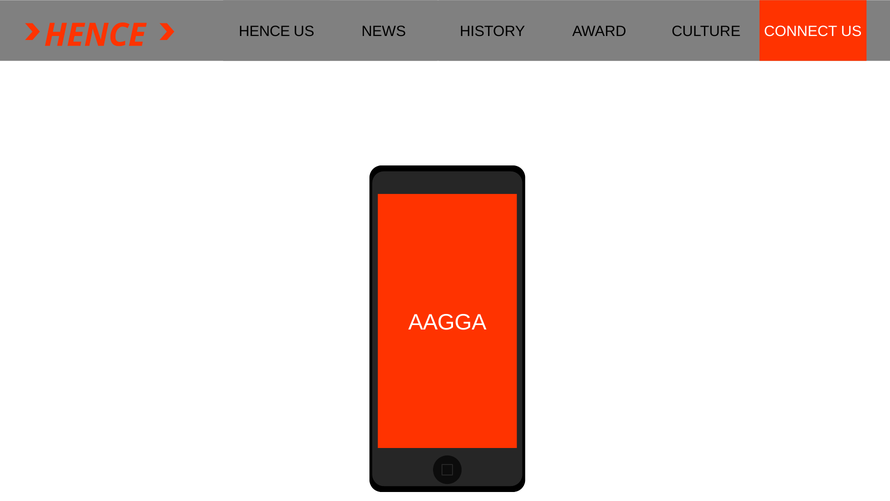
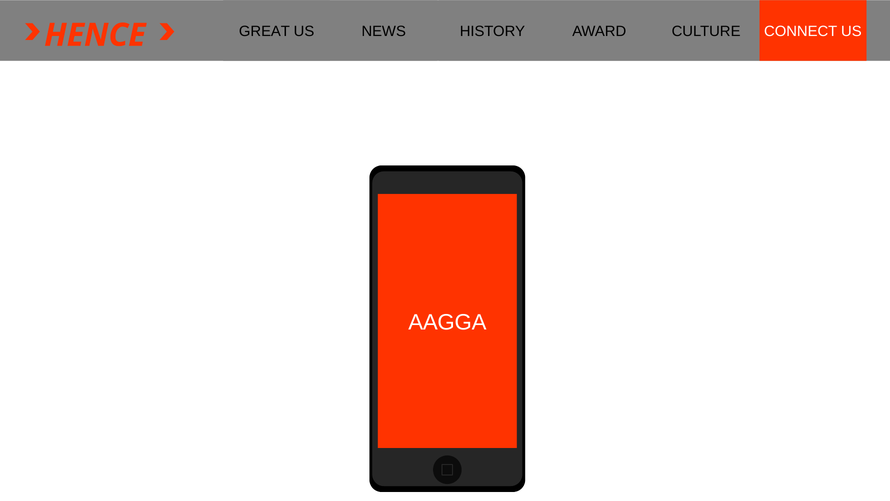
HENCE at (264, 32): HENCE -> GREAT
